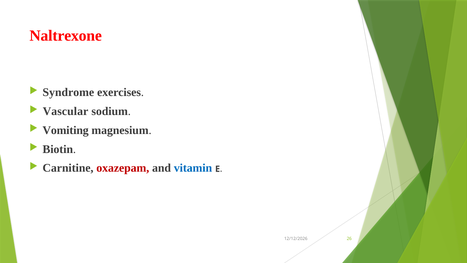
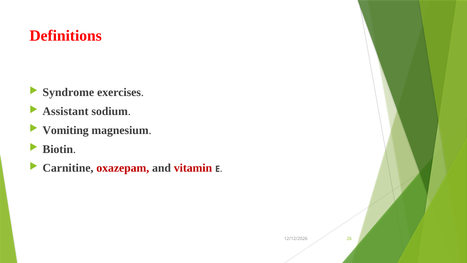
Naltrexone: Naltrexone -> Definitions
Vascular: Vascular -> Assistant
vitamin colour: blue -> red
